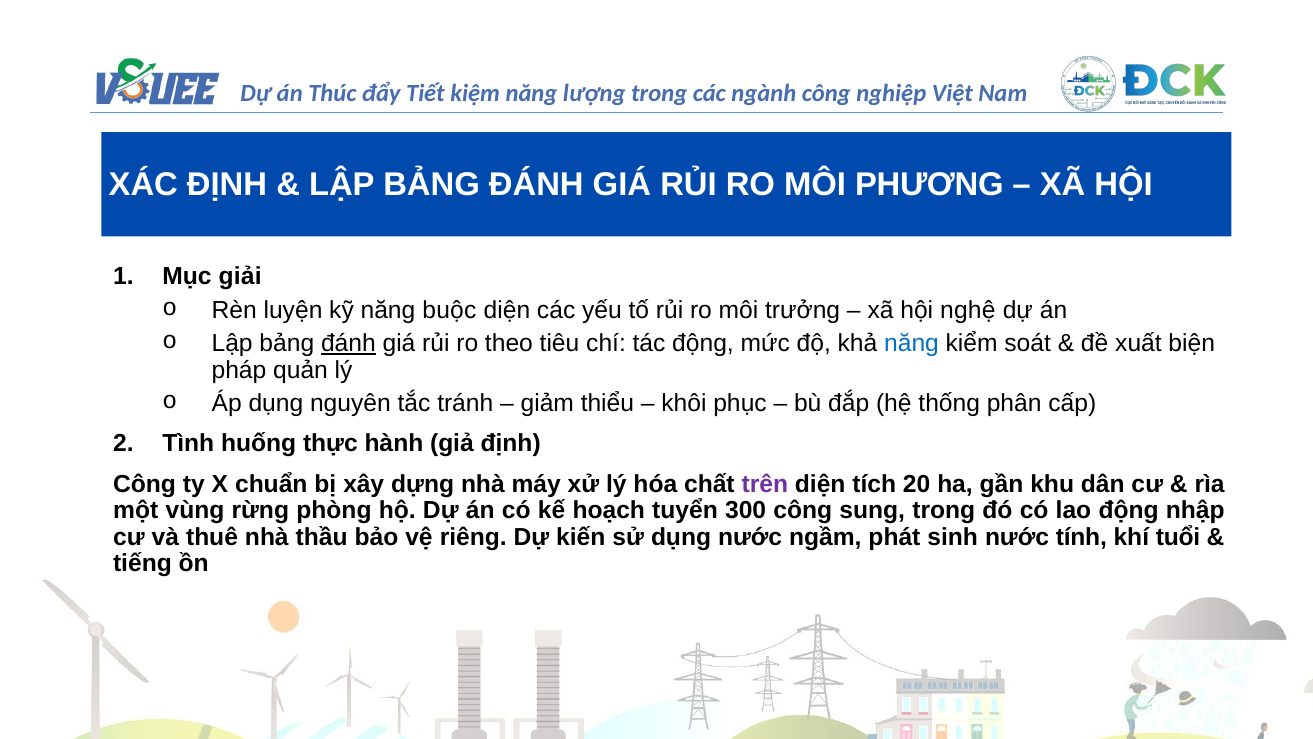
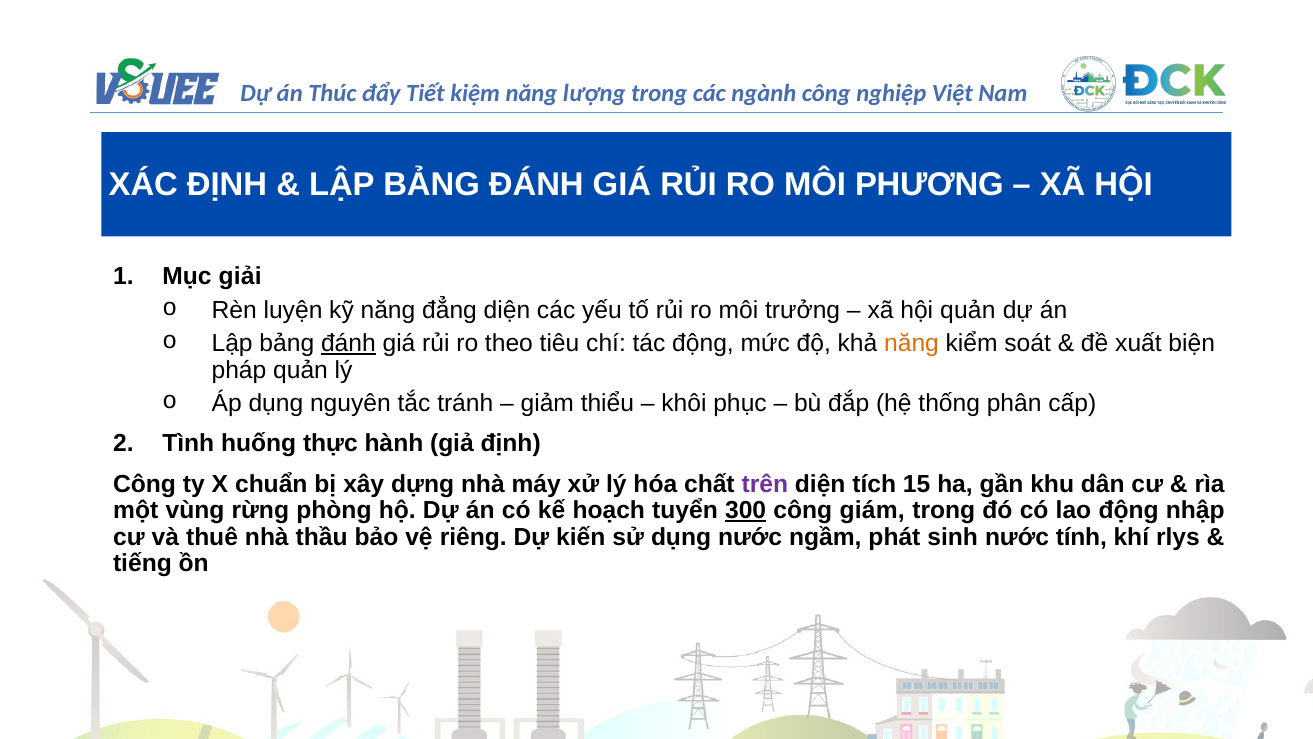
buộc: buộc -> đẳng
hội nghệ: nghệ -> quản
năng at (912, 343) colour: blue -> orange
20: 20 -> 15
300 underline: none -> present
sung: sung -> giám
tuổi: tuổi -> rlys
